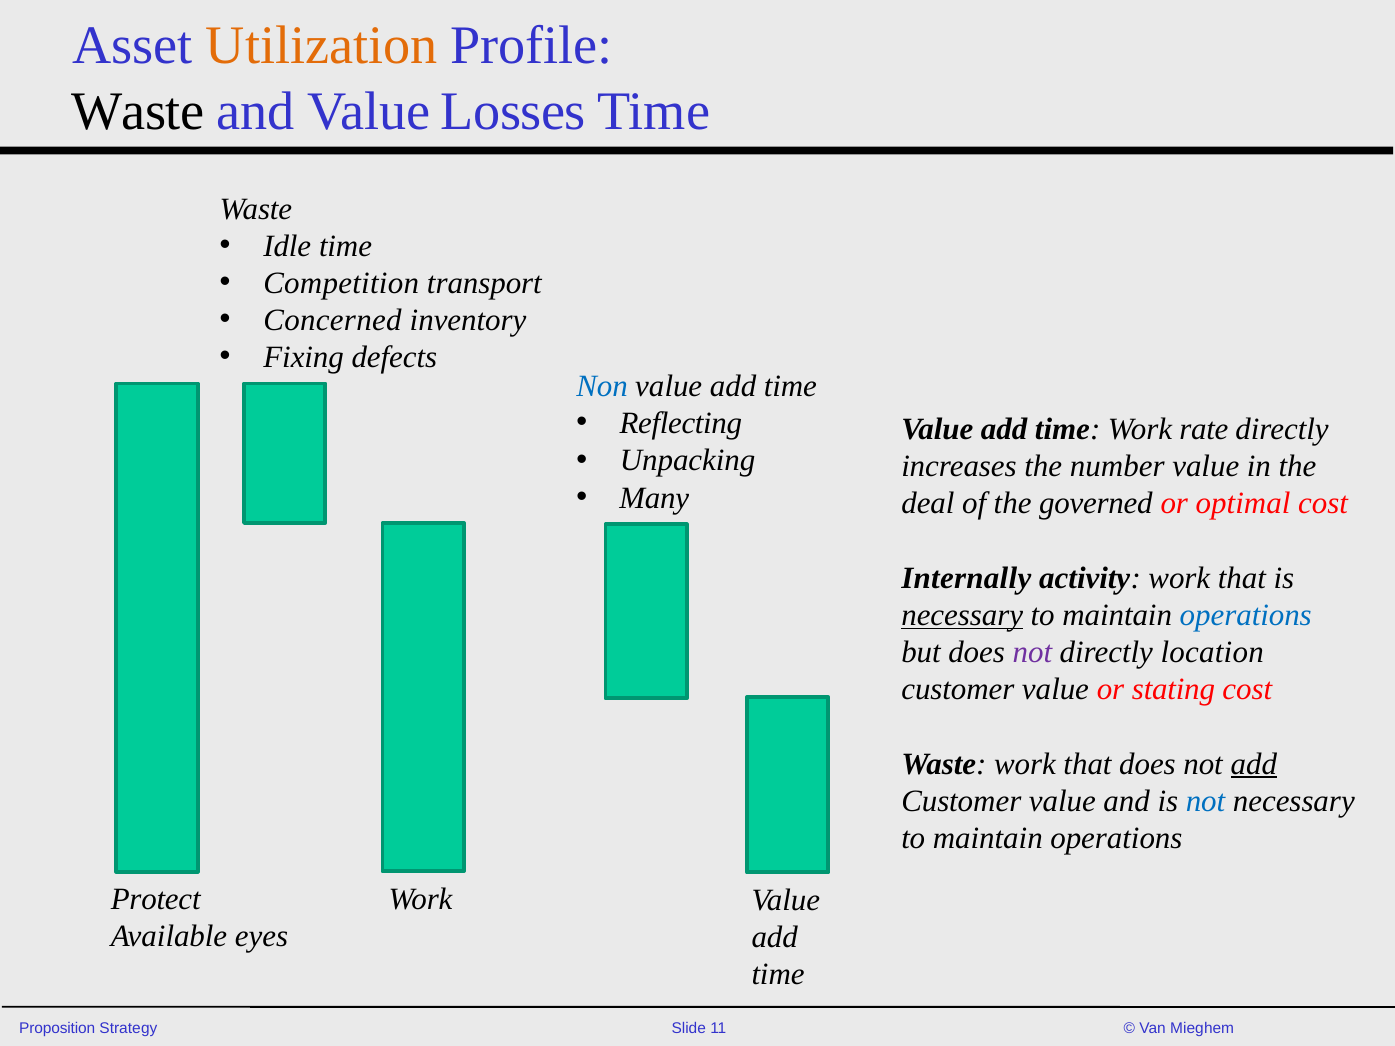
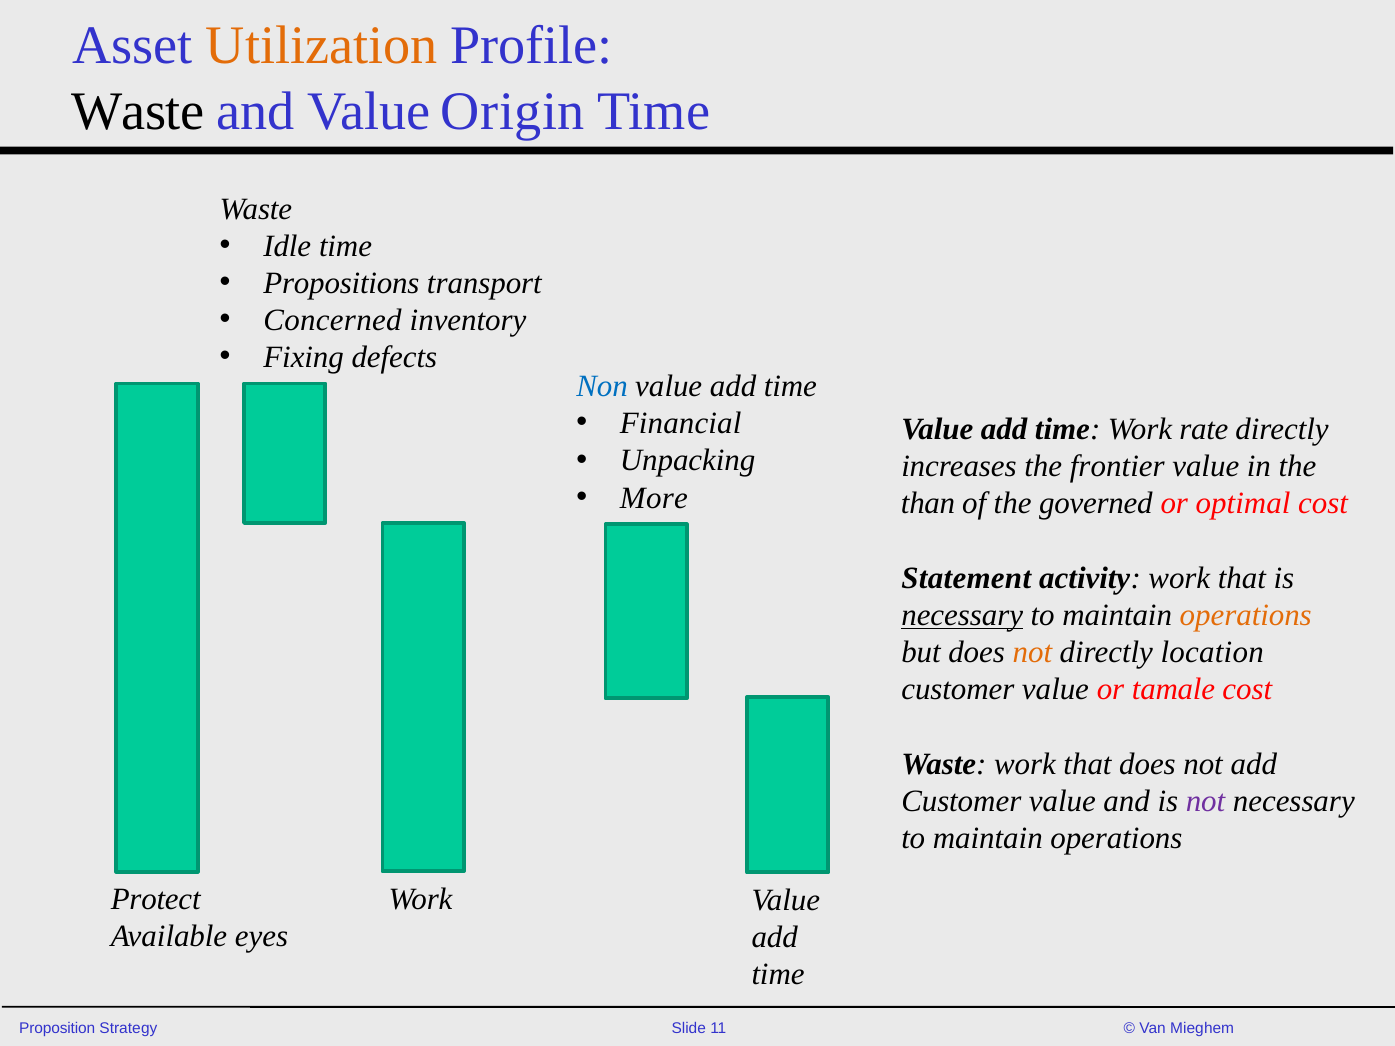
Losses: Losses -> Origin
Competition: Competition -> Propositions
Reflecting: Reflecting -> Financial
number: number -> frontier
Many: Many -> More
deal: deal -> than
Internally: Internally -> Statement
operations at (1246, 615) colour: blue -> orange
not at (1032, 653) colour: purple -> orange
stating: stating -> tamale
add at (1254, 764) underline: present -> none
not at (1206, 801) colour: blue -> purple
